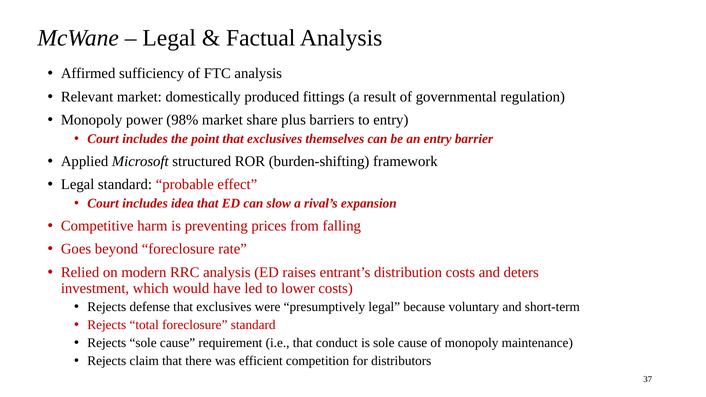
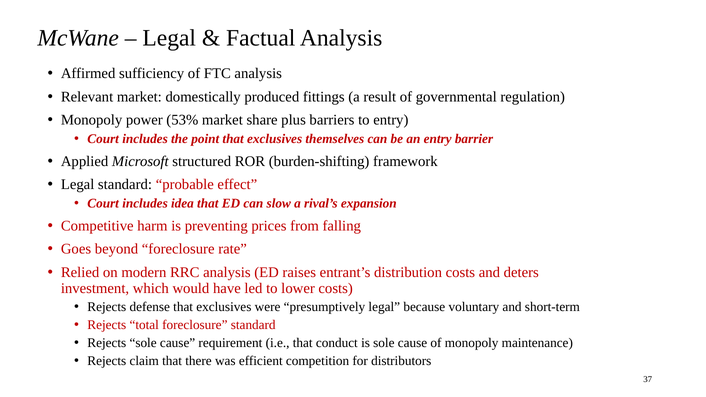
98%: 98% -> 53%
